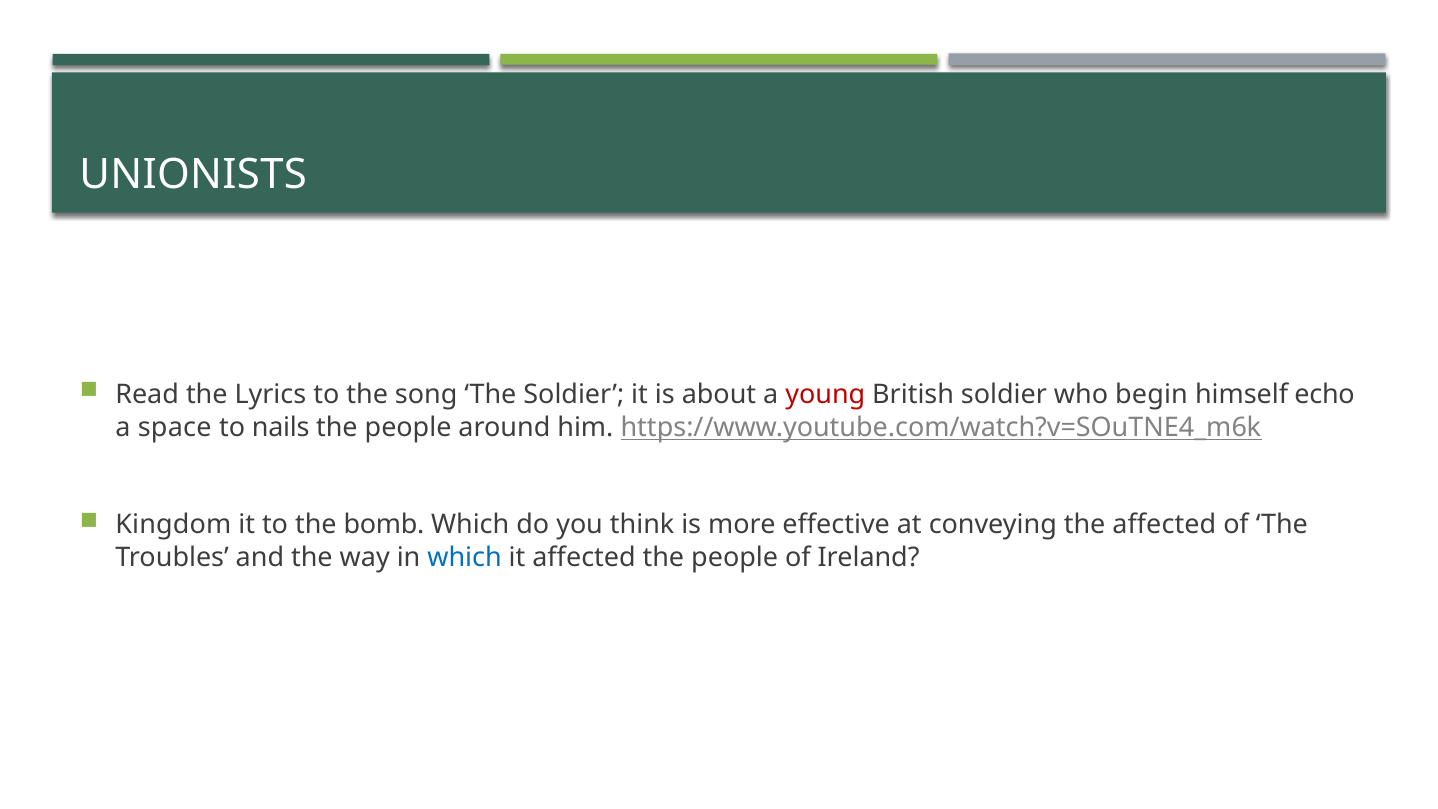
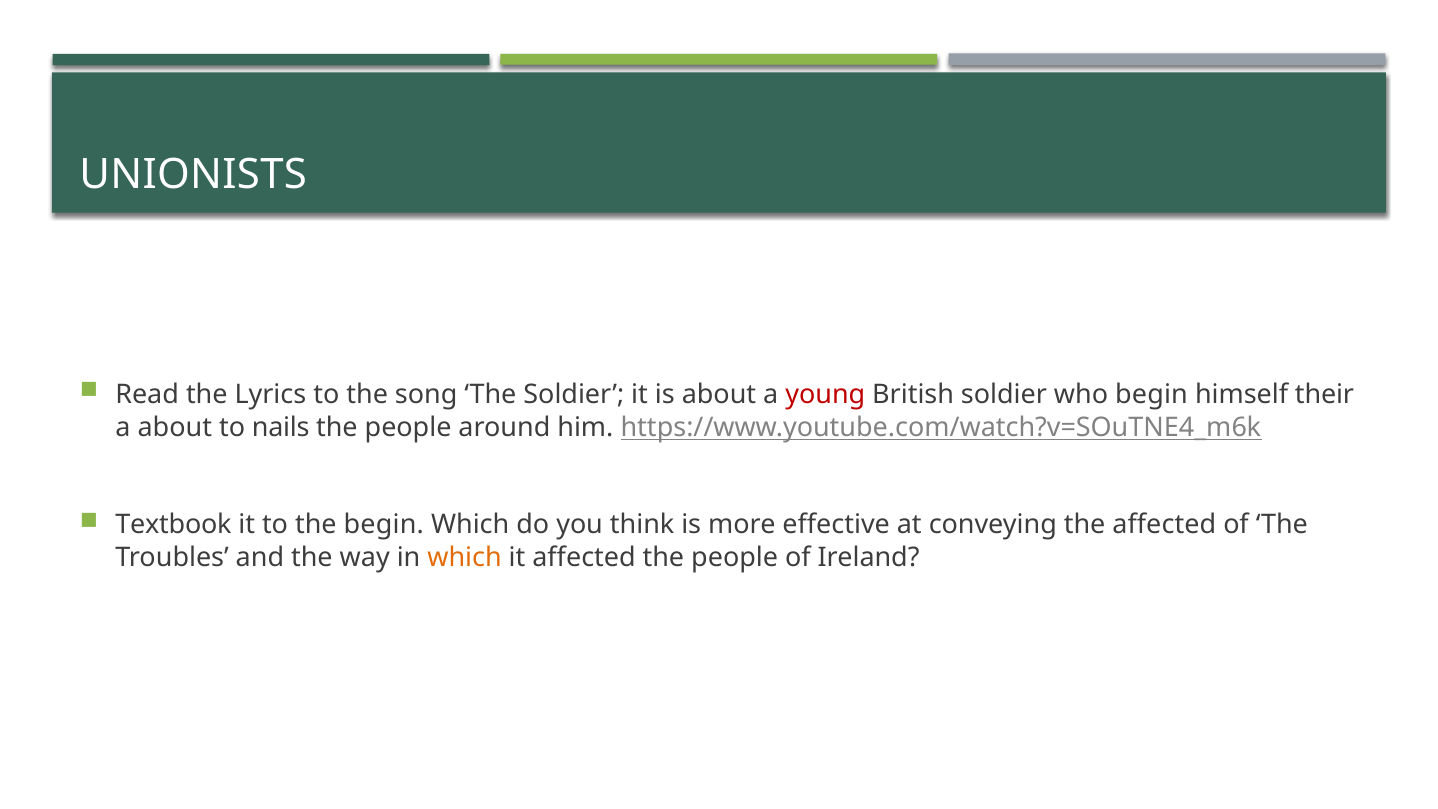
echo: echo -> their
a space: space -> about
Kingdom: Kingdom -> Textbook
the bomb: bomb -> begin
which at (465, 557) colour: blue -> orange
